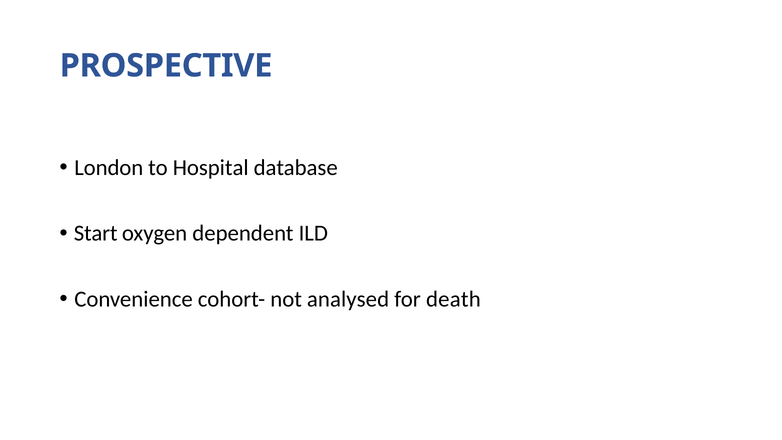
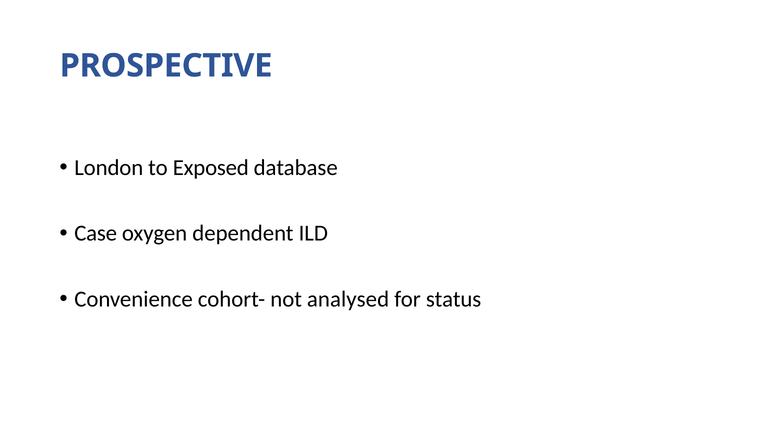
Hospital: Hospital -> Exposed
Start: Start -> Case
death: death -> status
